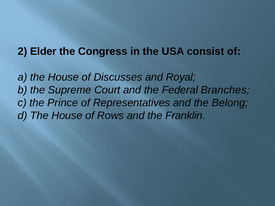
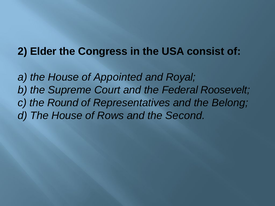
Discusses: Discusses -> Appointed
Branches: Branches -> Roosevelt
Prince: Prince -> Round
Franklin: Franklin -> Second
